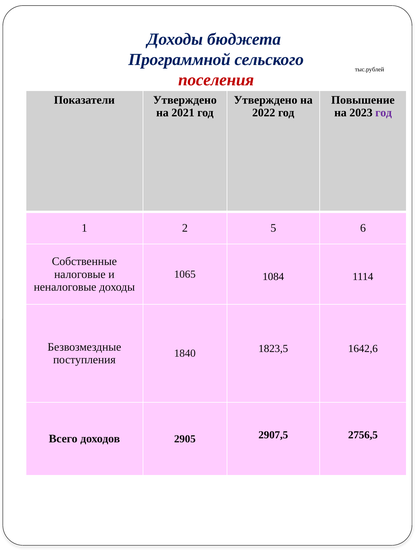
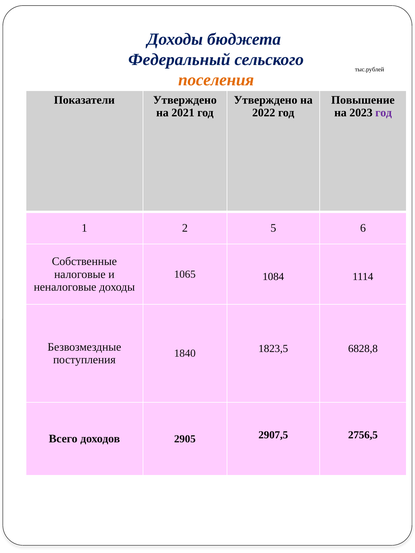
Программной: Программной -> Федеральный
поселения colour: red -> orange
1642,6: 1642,6 -> 6828,8
